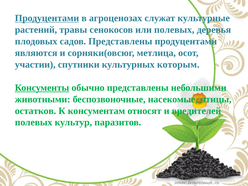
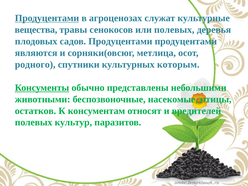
растений: растений -> вещества
садов Представлены: Представлены -> Продуцентами
участии: участии -> родного
